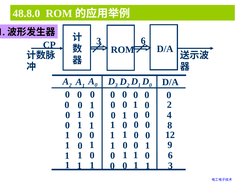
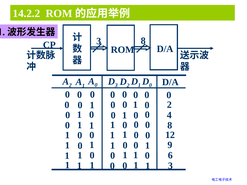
48.8.0: 48.8.0 -> 14.2.2
3 6: 6 -> 8
